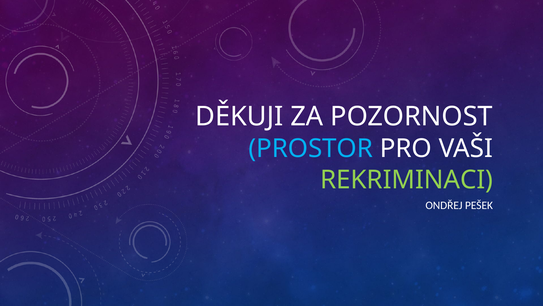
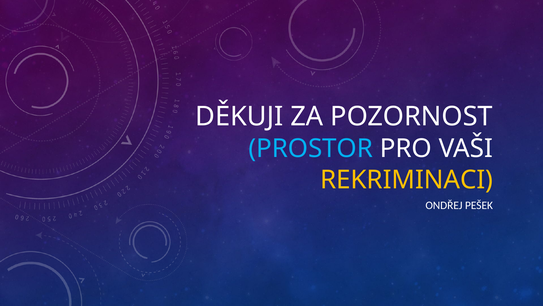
REKRIMINACI colour: light green -> yellow
